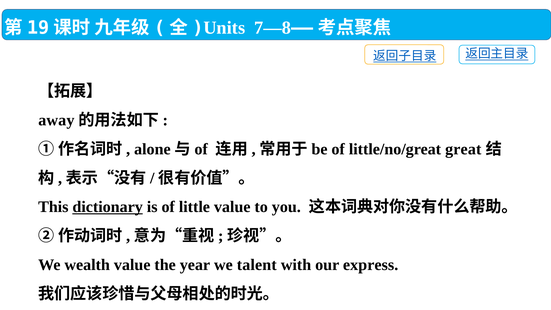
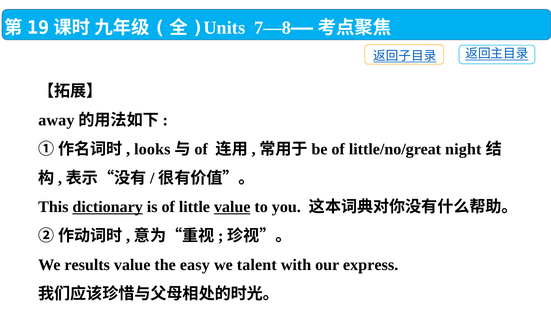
alone: alone -> looks
great: great -> night
value at (232, 207) underline: none -> present
wealth: wealth -> results
year: year -> easy
